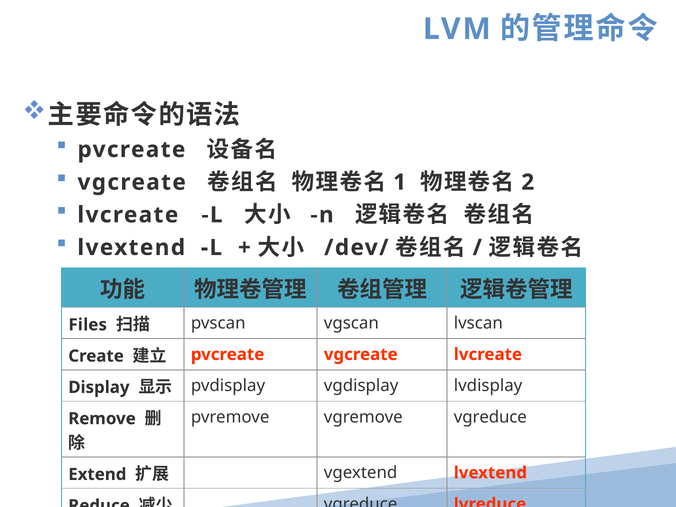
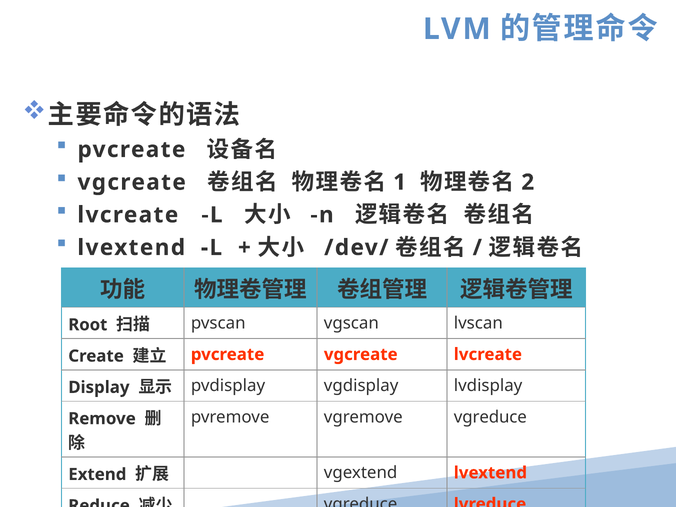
Files: Files -> Root
